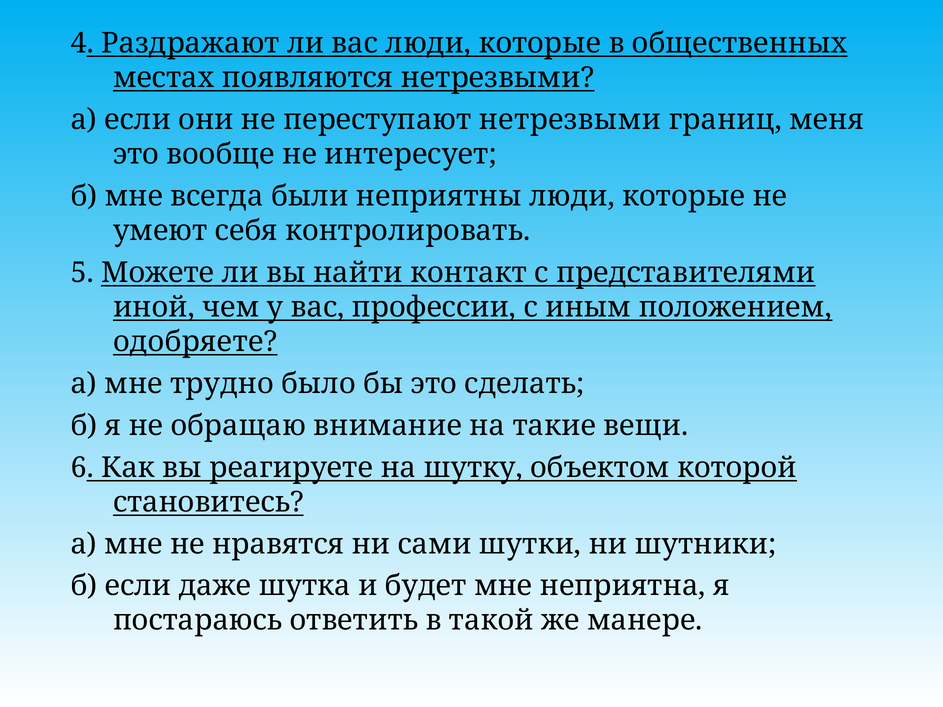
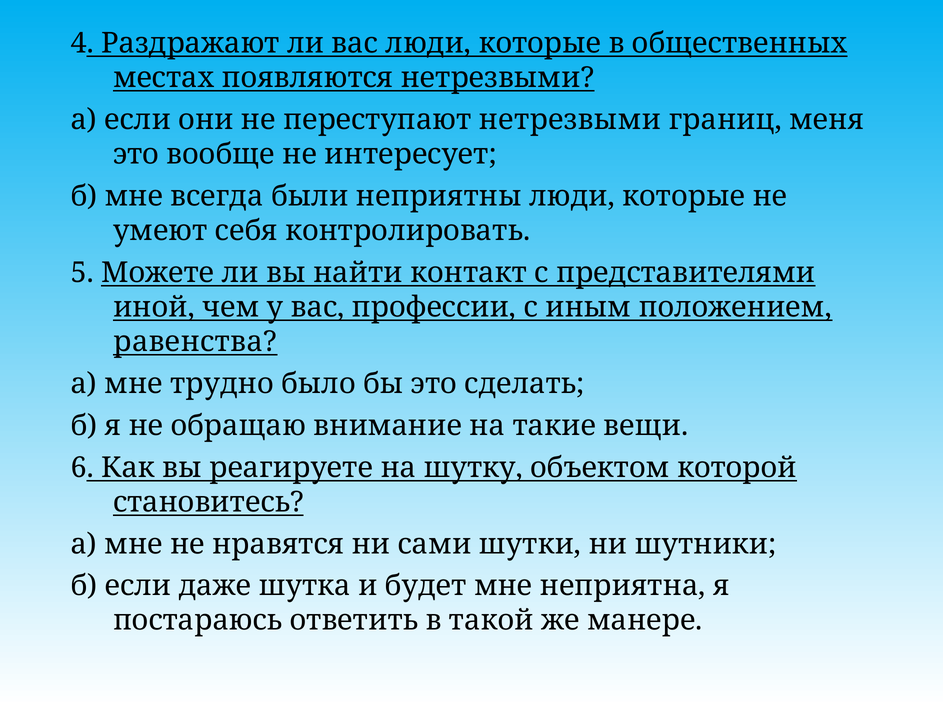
одобряете: одобряете -> равенства
